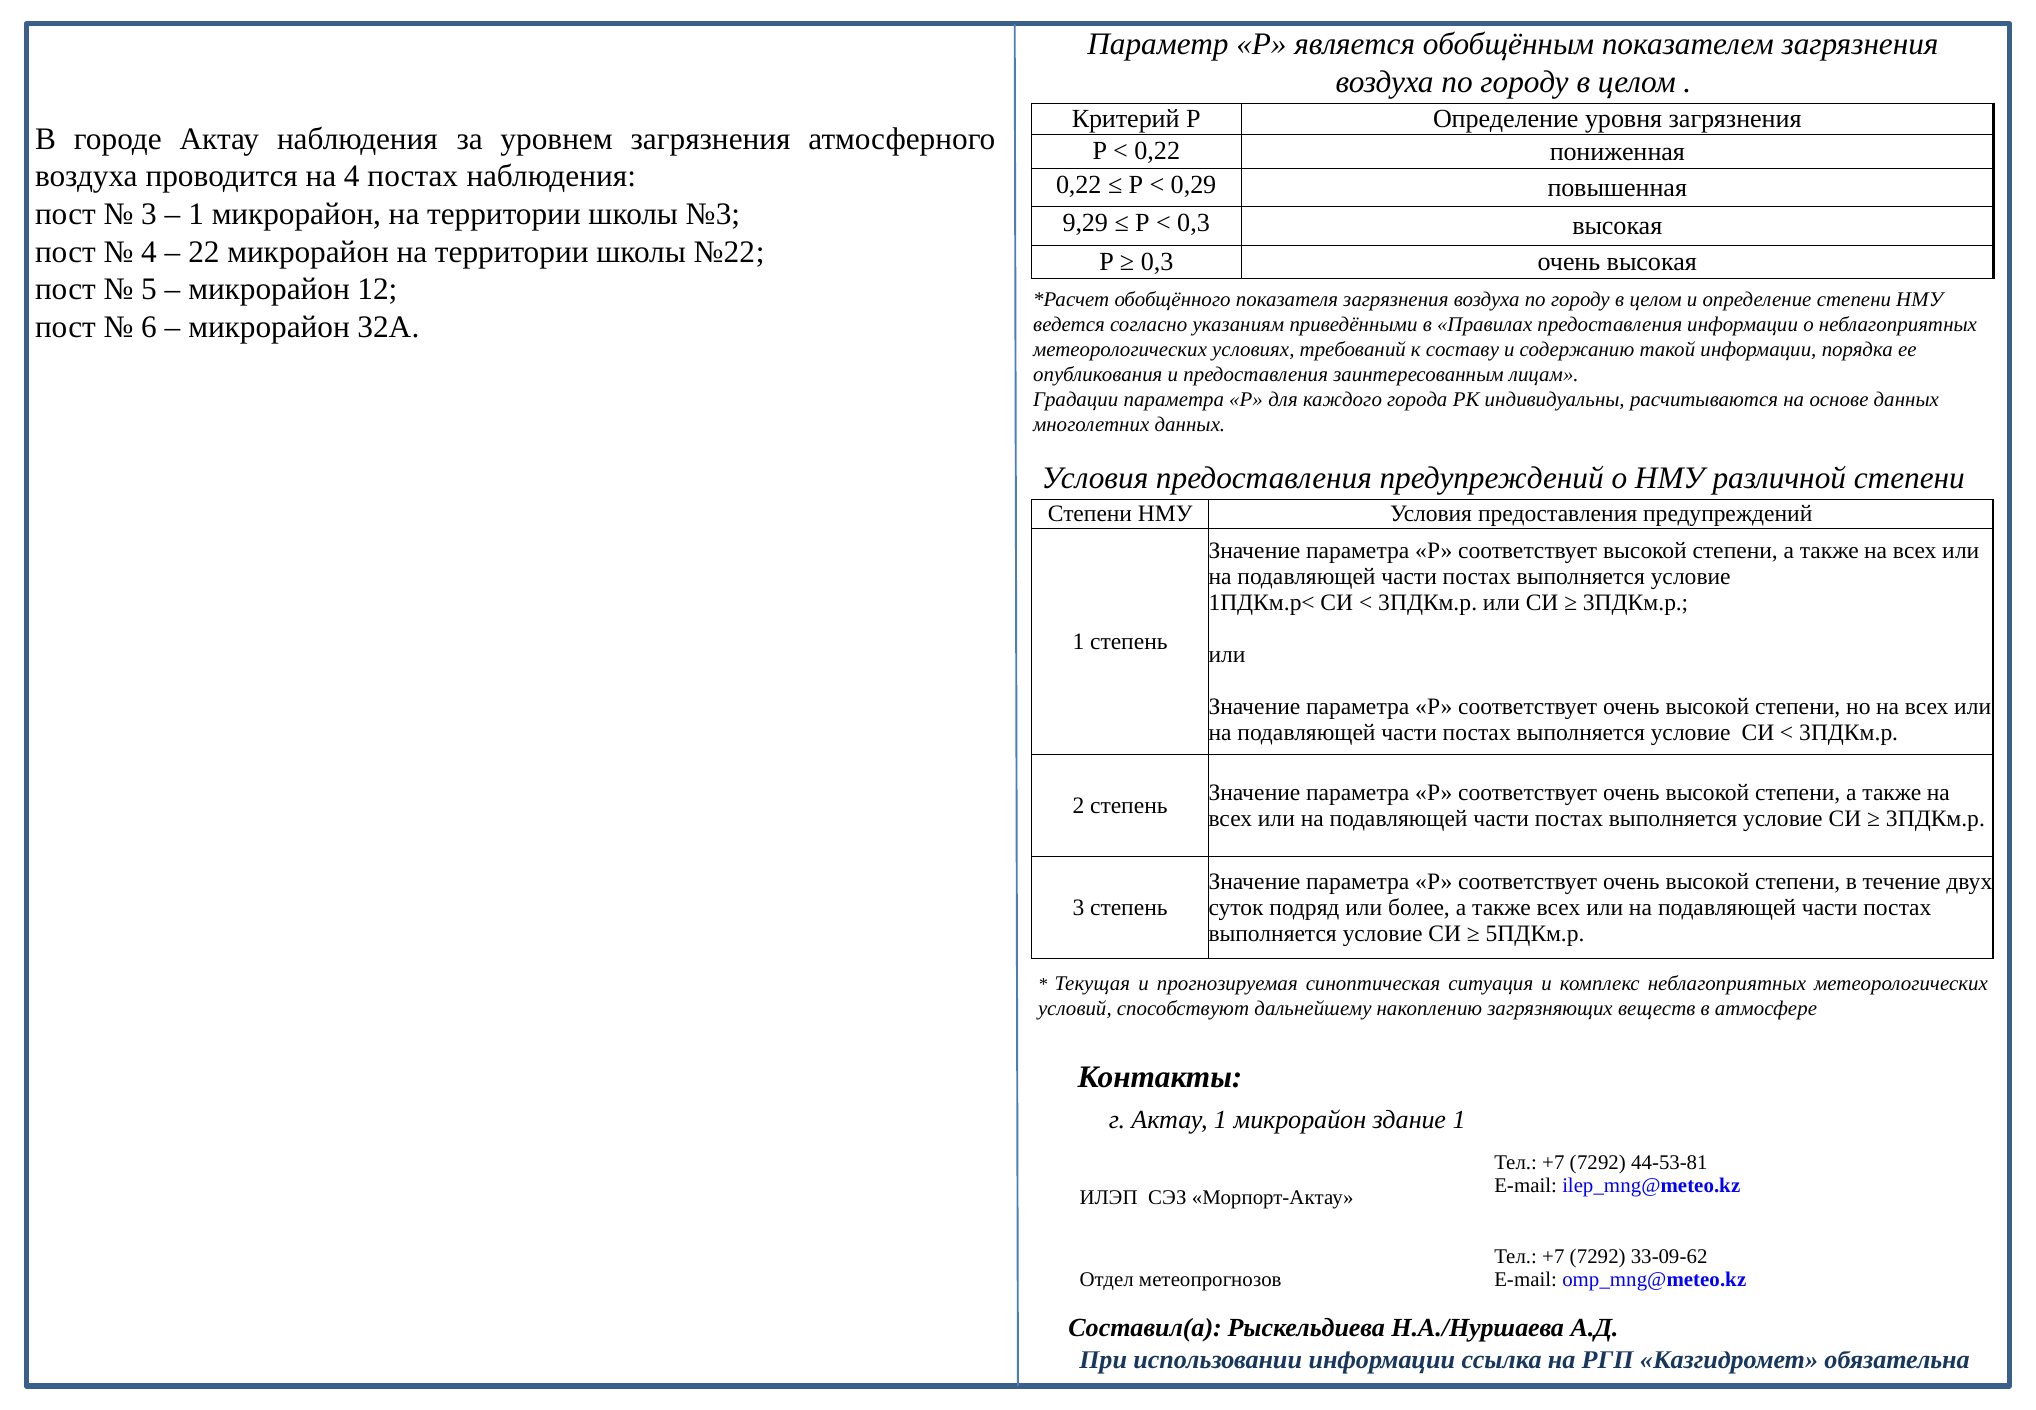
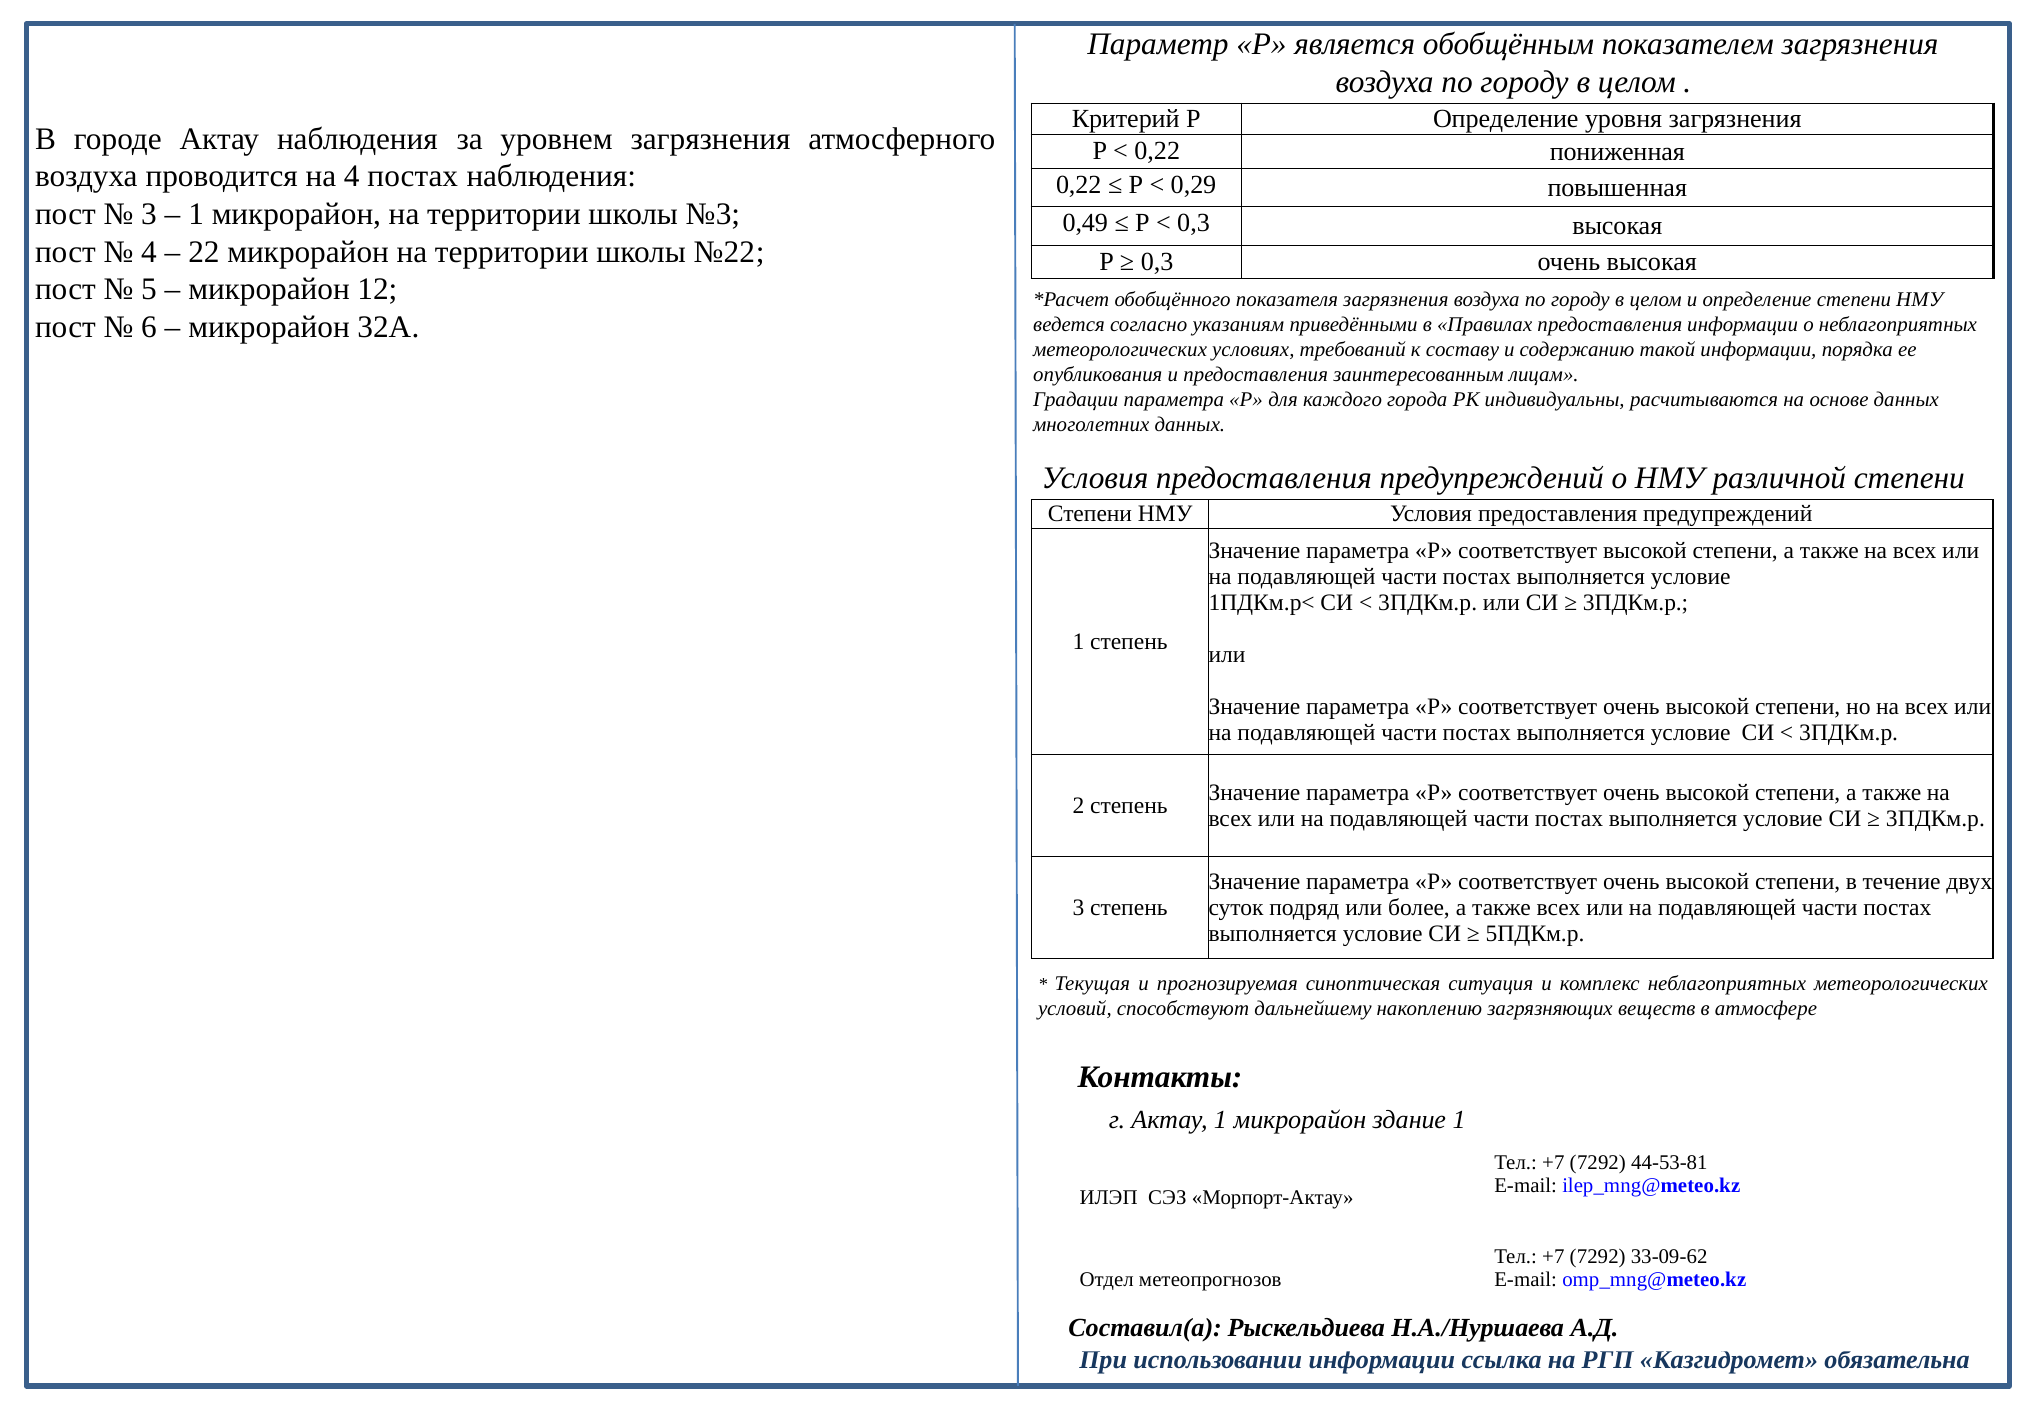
9,29: 9,29 -> 0,49
